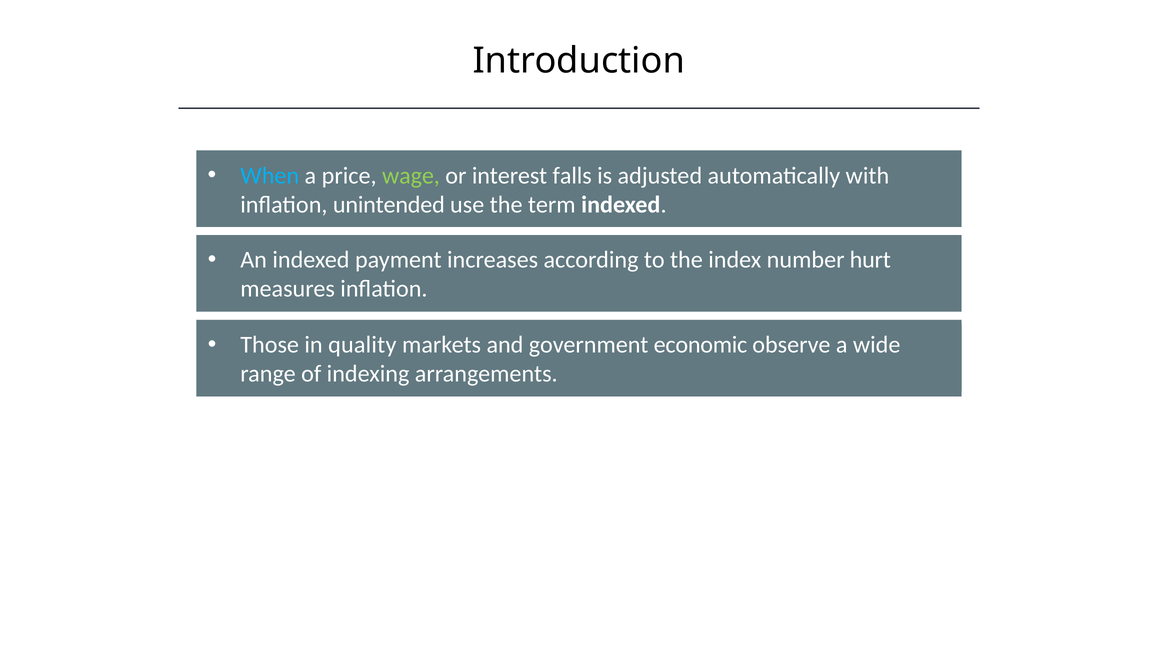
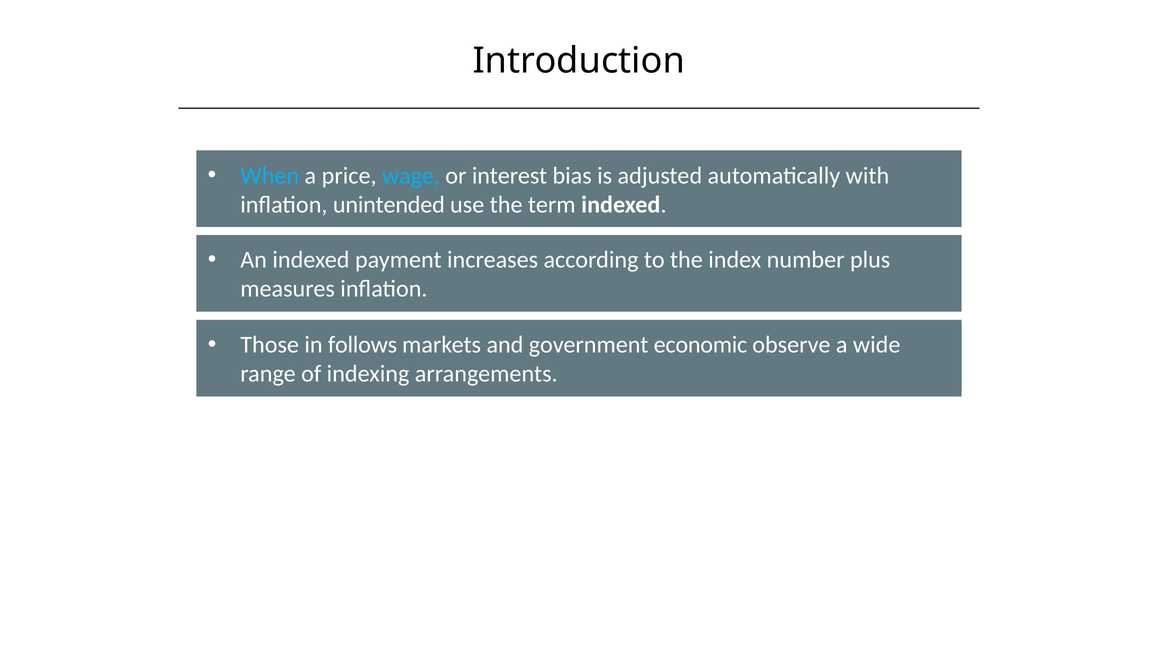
wage colour: light green -> light blue
falls: falls -> bias
hurt: hurt -> plus
quality: quality -> follows
